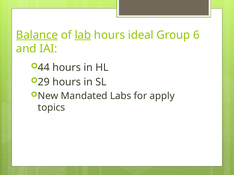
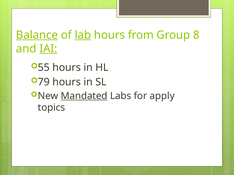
ideal: ideal -> from
6: 6 -> 8
IAI underline: none -> present
44: 44 -> 55
29: 29 -> 79
Mandated underline: none -> present
